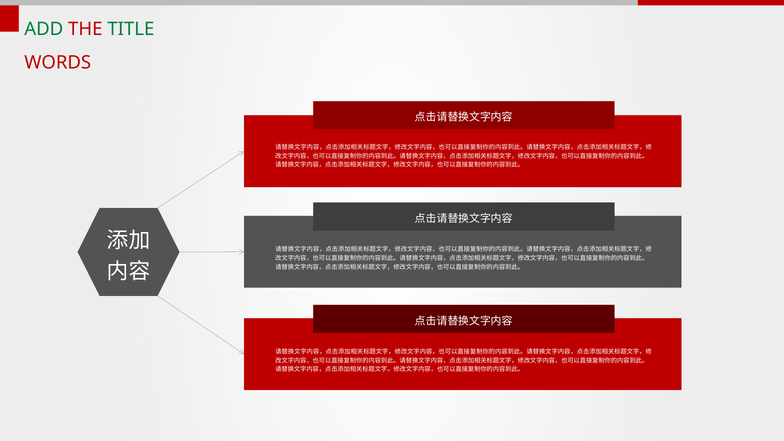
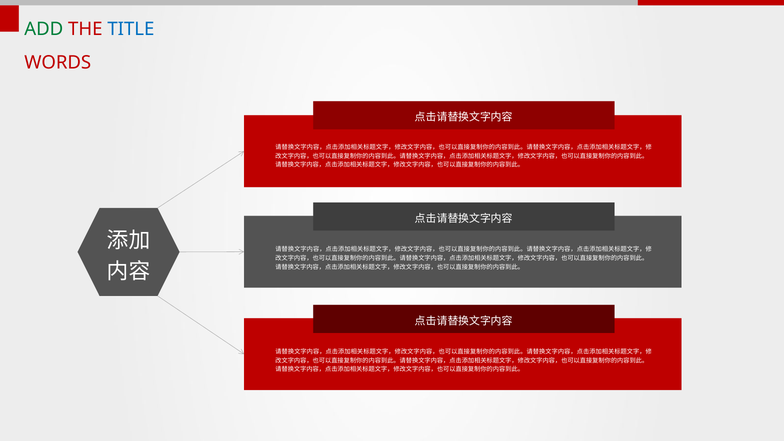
TITLE colour: green -> blue
